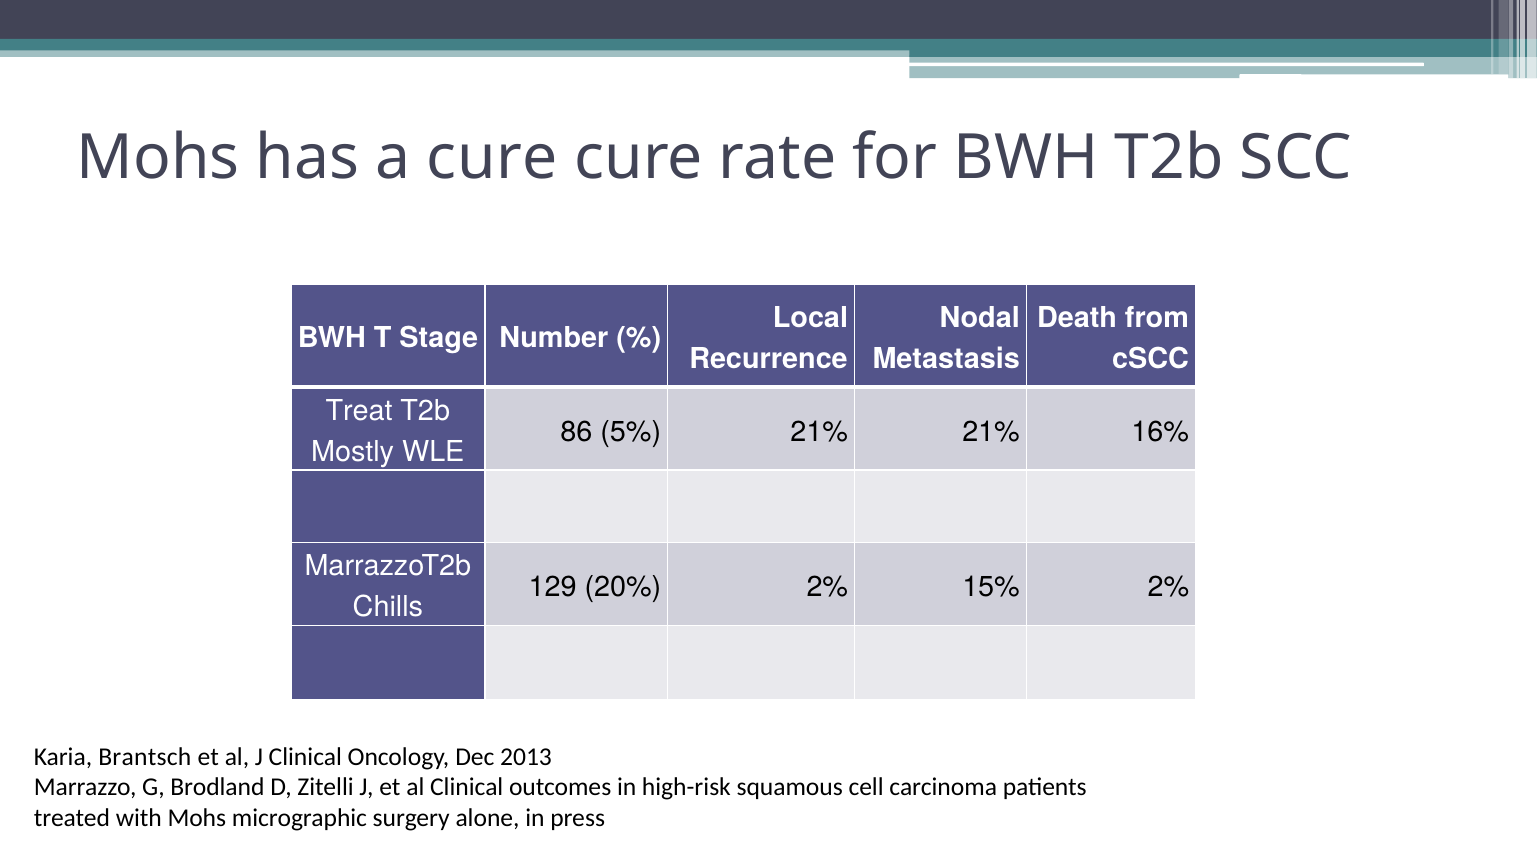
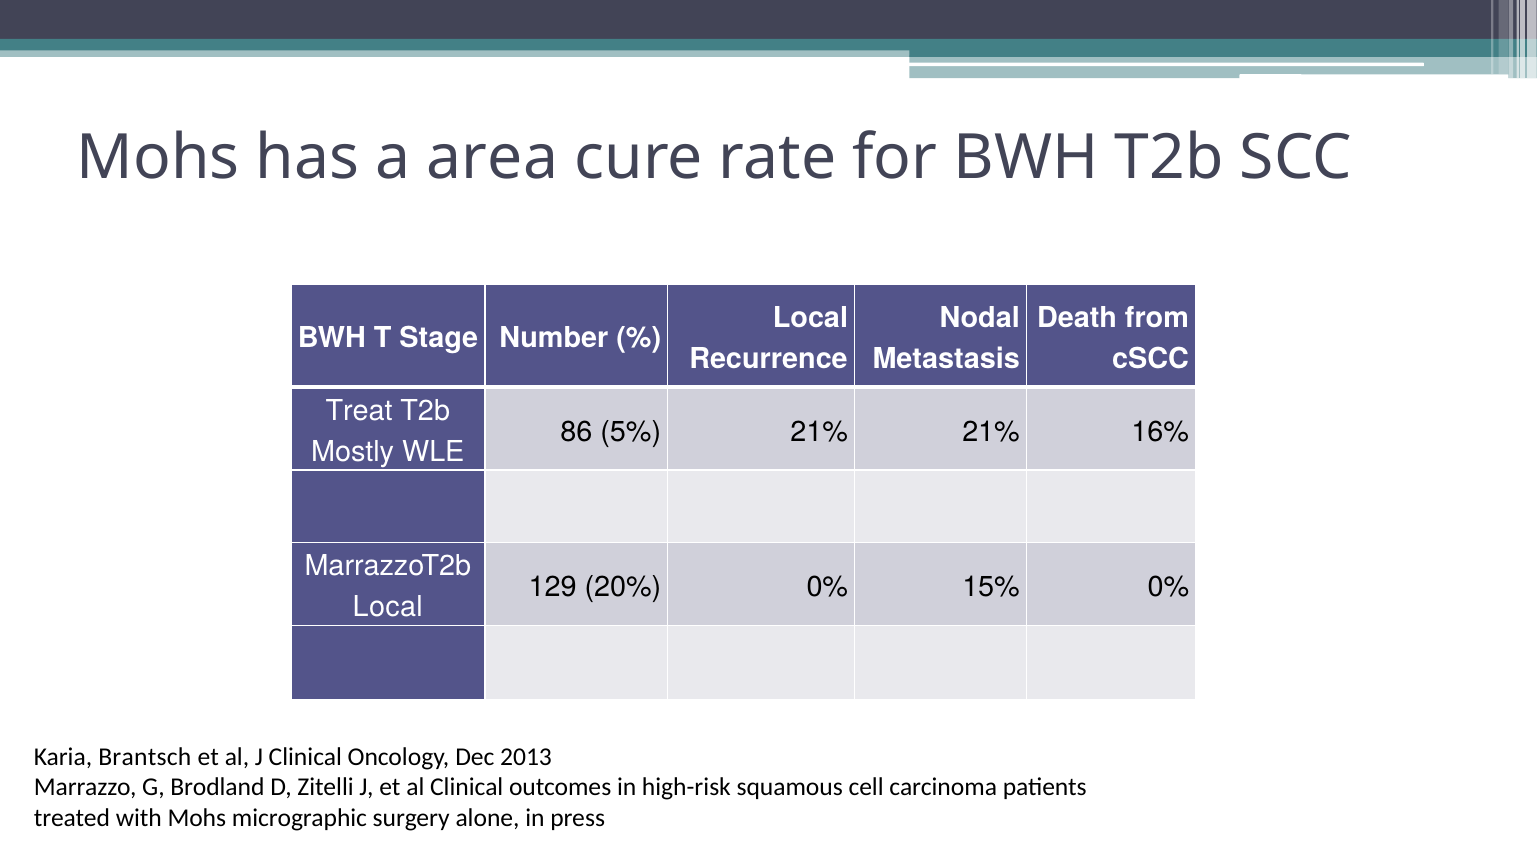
a cure: cure -> area
20% 2%: 2% -> 0%
15% 2%: 2% -> 0%
Chills at (388, 607): Chills -> Local
